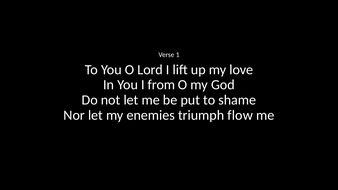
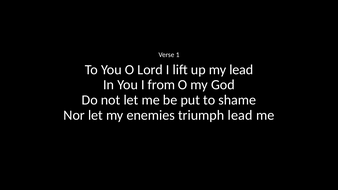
my love: love -> lead
triumph flow: flow -> lead
